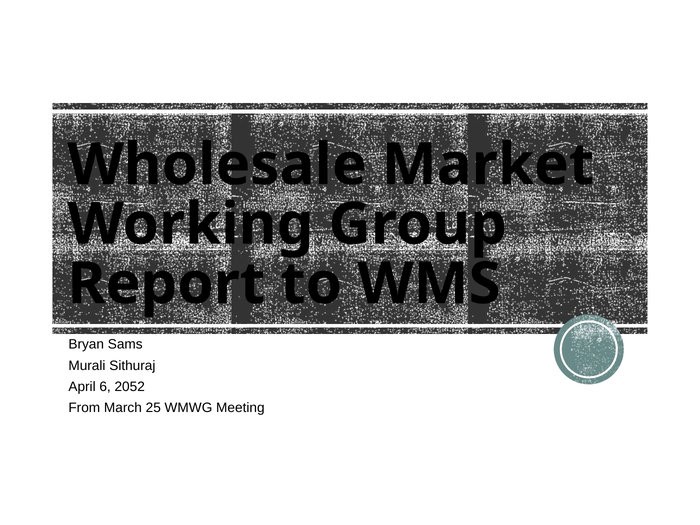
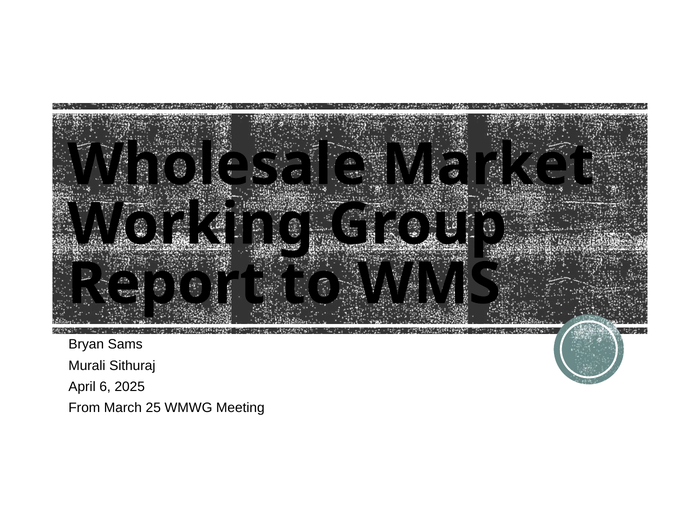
2052: 2052 -> 2025
